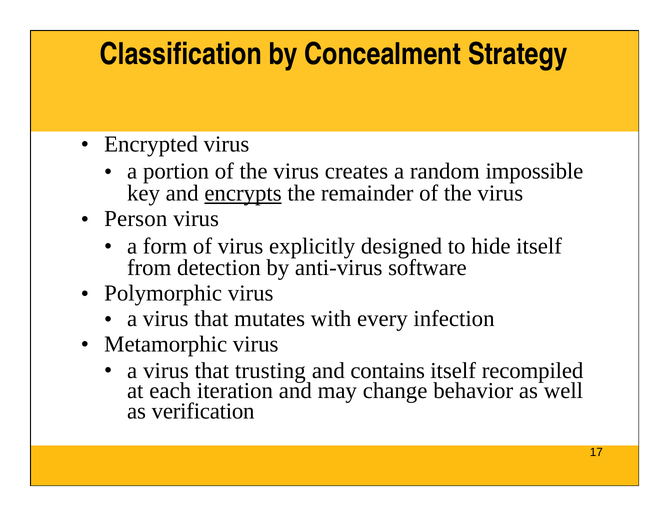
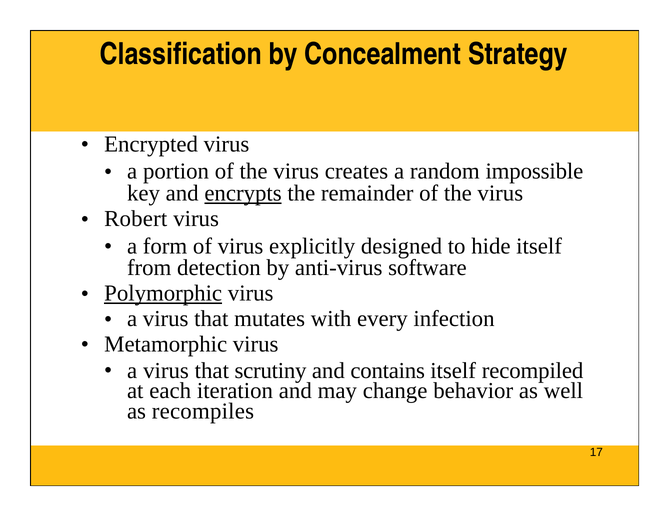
Person: Person -> Robert
Polymorphic underline: none -> present
trusting: trusting -> scrutiny
verification: verification -> recompiles
